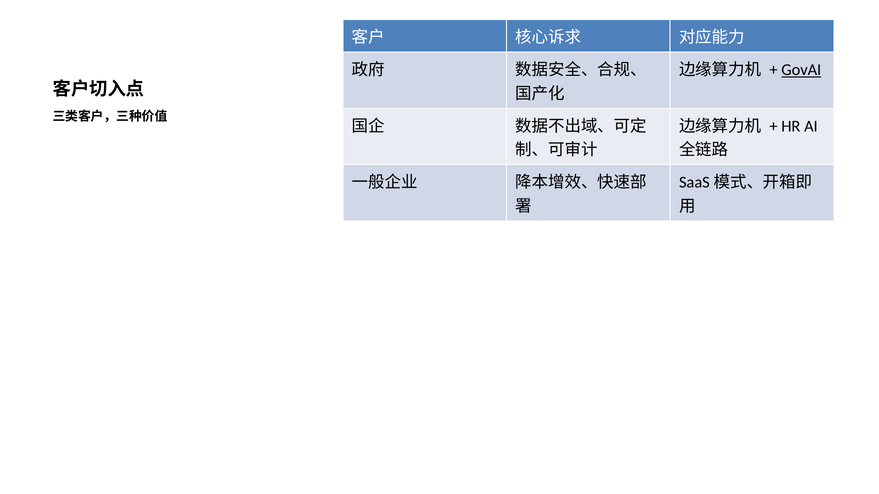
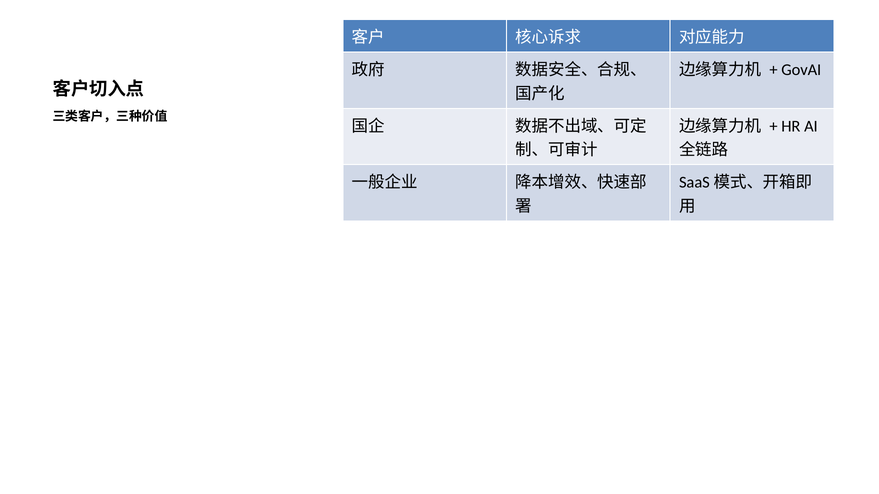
GovAI underline: present -> none
